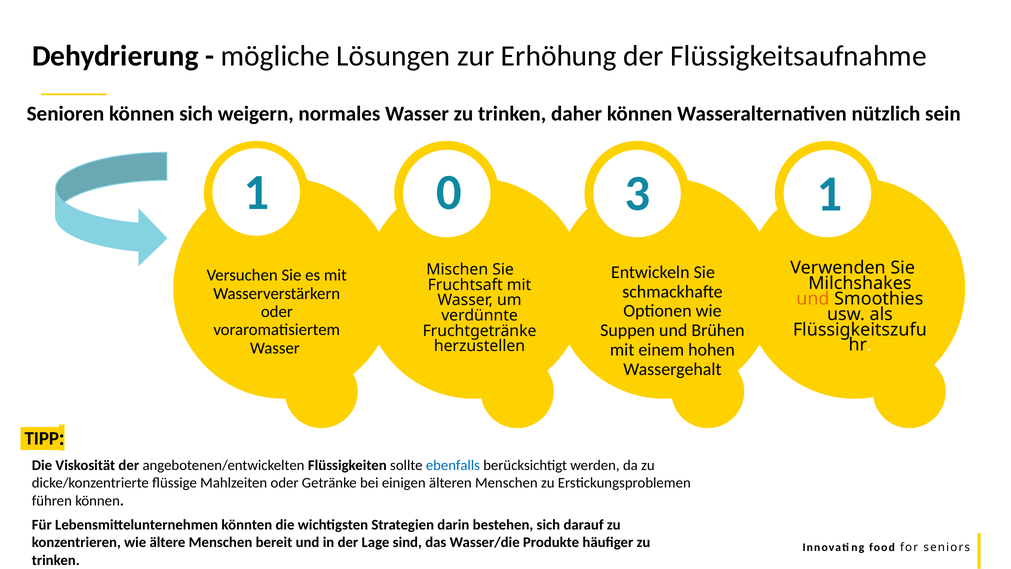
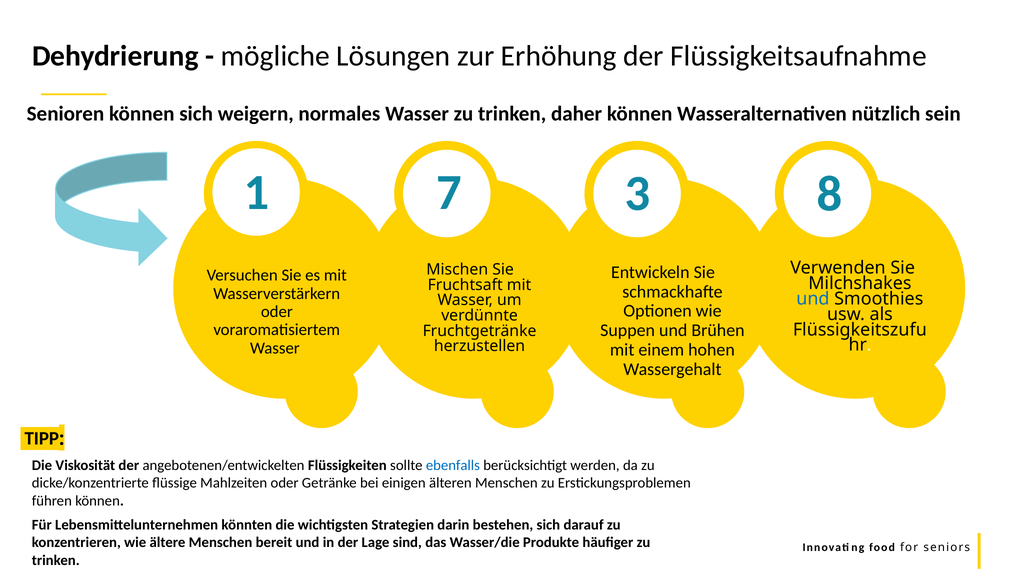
0: 0 -> 7
3 1: 1 -> 8
und at (813, 298) colour: orange -> blue
